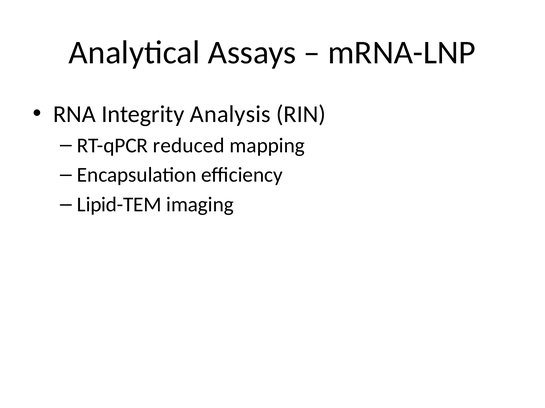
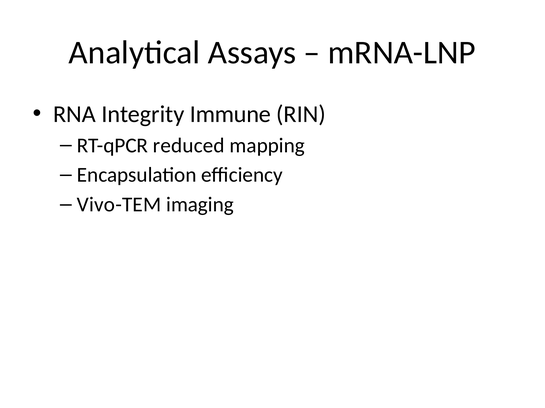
Analysis: Analysis -> Immune
Lipid-TEM: Lipid-TEM -> Vivo-TEM
